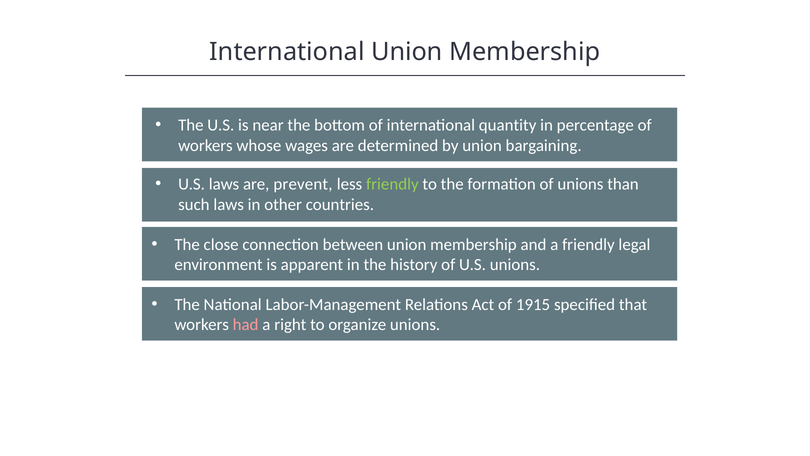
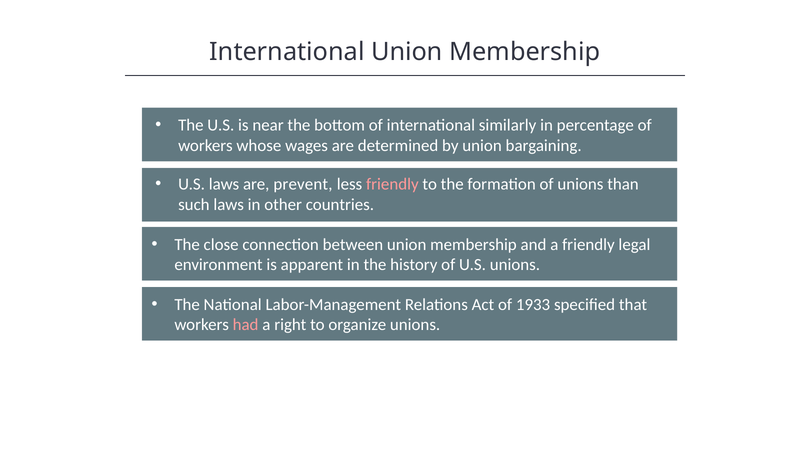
quantity: quantity -> similarly
friendly at (392, 184) colour: light green -> pink
1915: 1915 -> 1933
